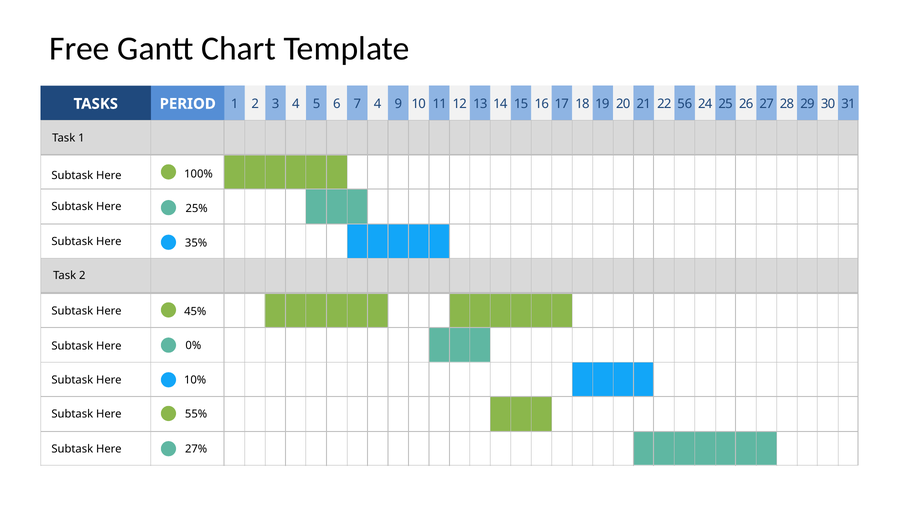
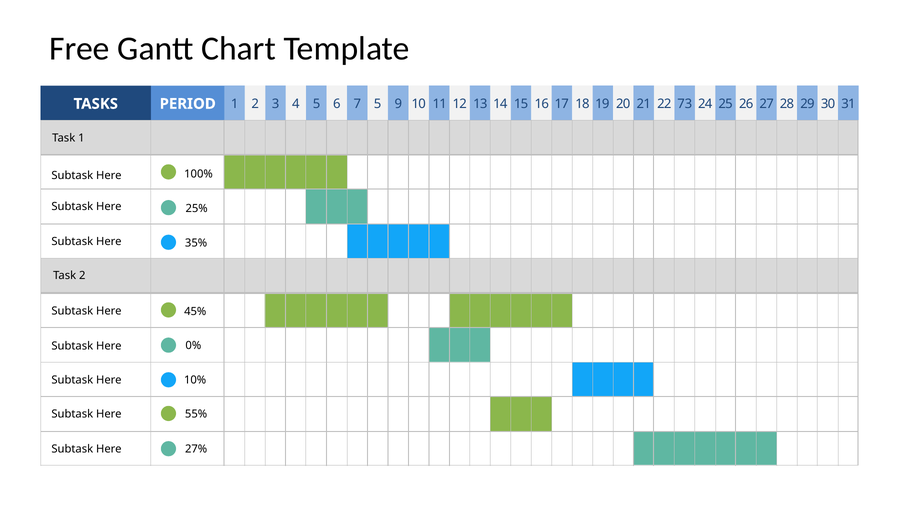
7 4: 4 -> 5
56: 56 -> 73
